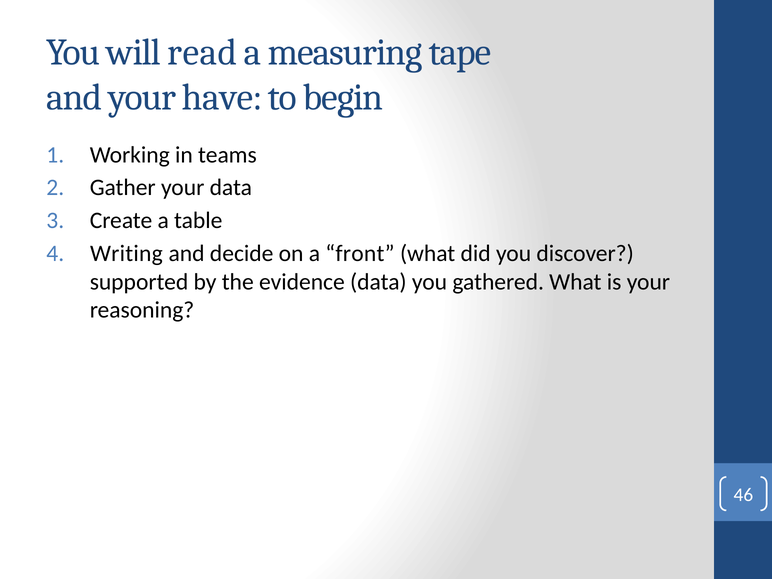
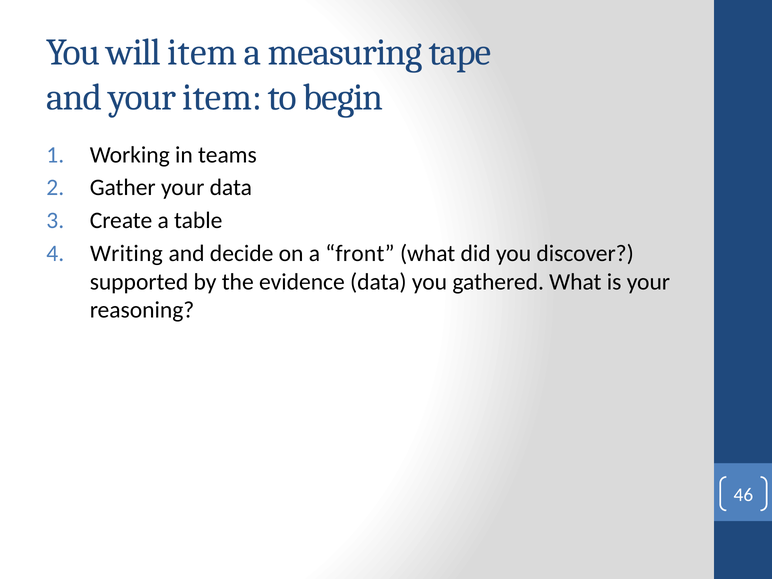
will read: read -> item
your have: have -> item
